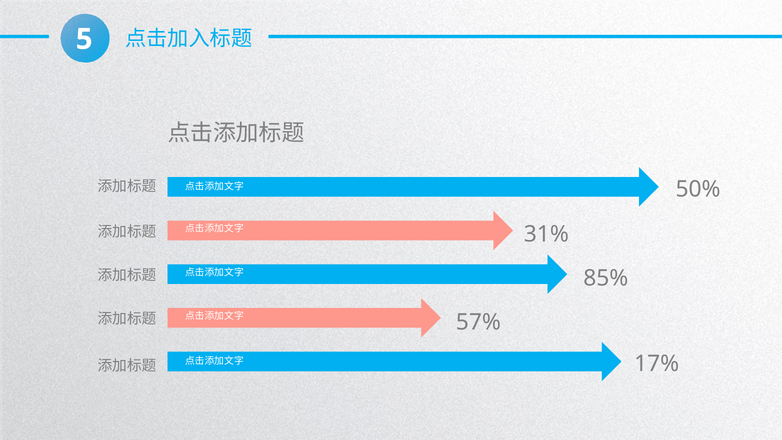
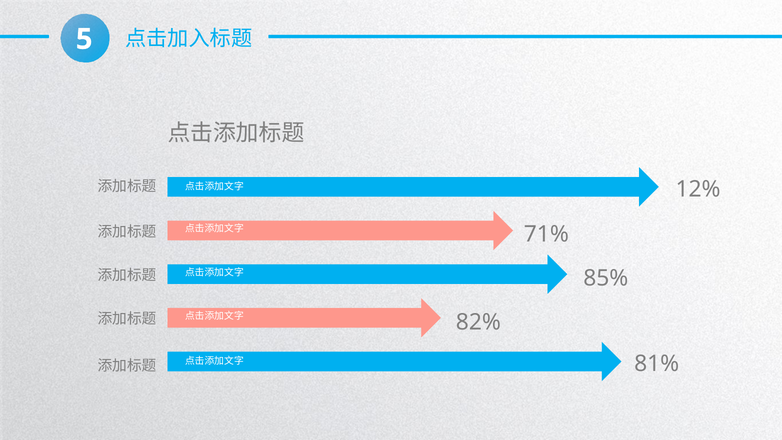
50%: 50% -> 12%
31%: 31% -> 71%
57%: 57% -> 82%
17%: 17% -> 81%
